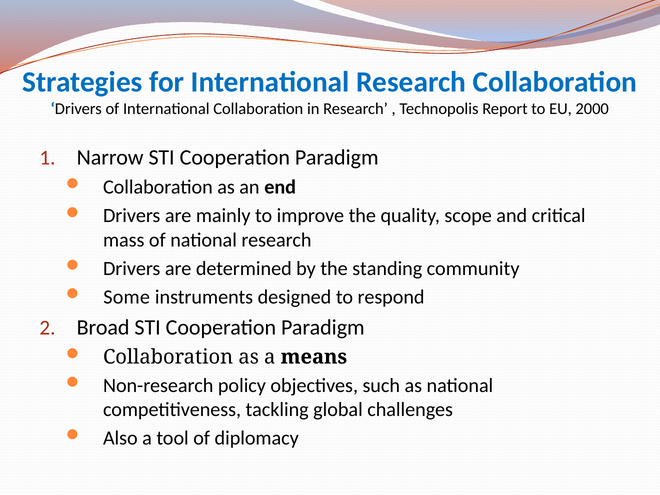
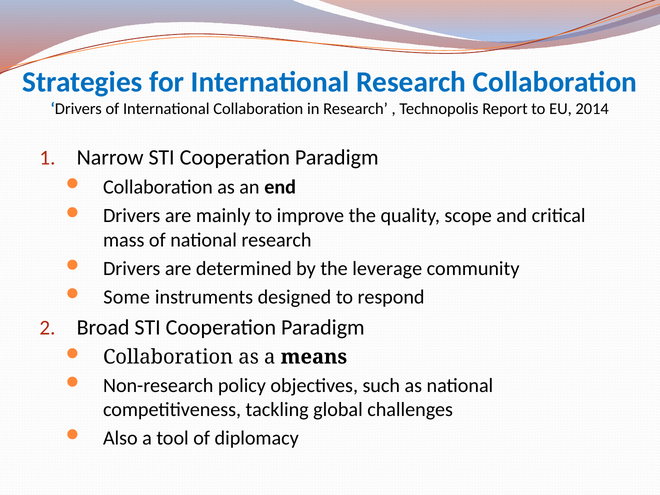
2000: 2000 -> 2014
standing: standing -> leverage
